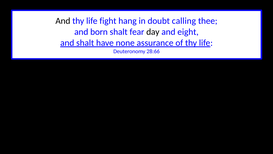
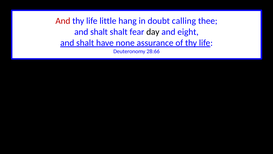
And at (63, 21) colour: black -> red
fight: fight -> little
born at (99, 32): born -> shalt
